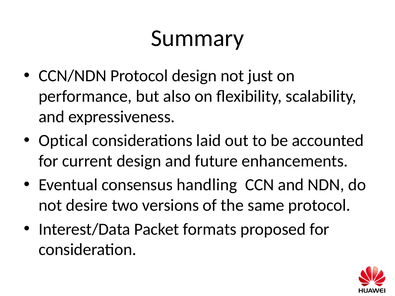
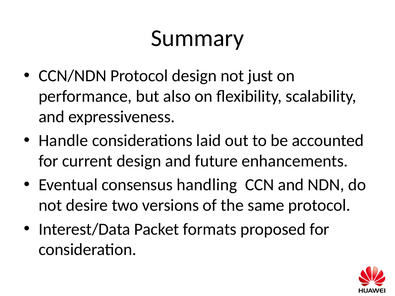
Optical: Optical -> Handle
